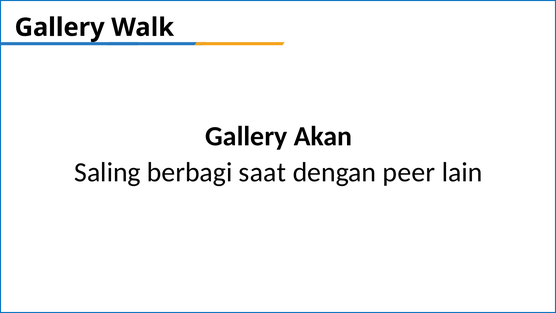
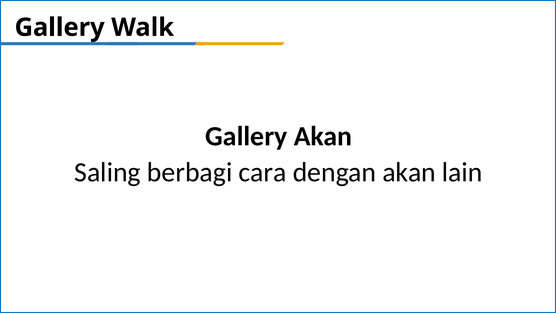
saat: saat -> cara
dengan peer: peer -> akan
